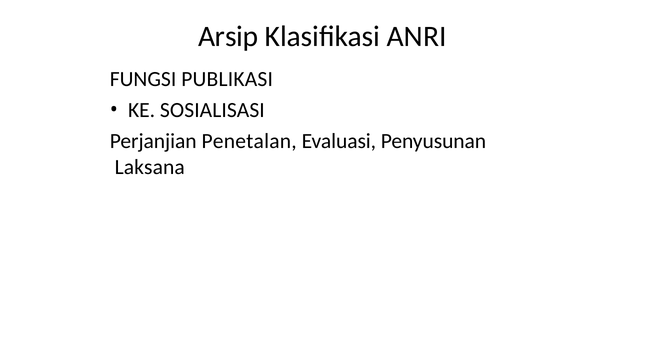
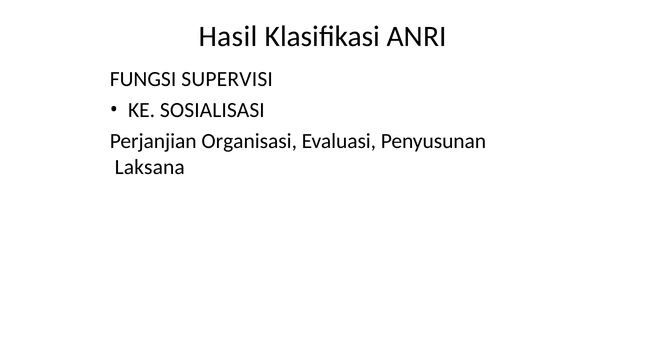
Arsip: Arsip -> Hasil
PUBLIKASI: PUBLIKASI -> SUPERVISI
Penetalan: Penetalan -> Organisasi
